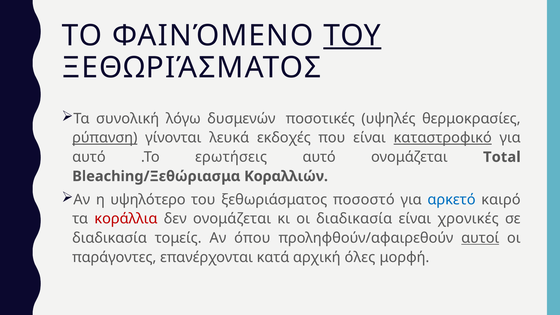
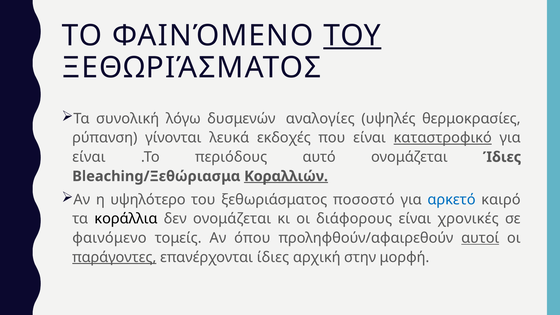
ποσοτικές: ποσοτικές -> αναλογίες
ρύπανση underline: present -> none
αυτό at (89, 157): αυτό -> είναι
ερωτήσεις: ερωτήσεις -> περιόδους
ονομάζεται Total: Total -> Ίδιες
Κοραλλιών underline: none -> present
κοράλλια colour: red -> black
οι διαδικασία: διαδικασία -> διάφορους
διαδικασία at (110, 238): διαδικασία -> φαινόμενο
παράγοντες underline: none -> present
επανέρχονται κατά: κατά -> ίδιες
όλες: όλες -> στην
